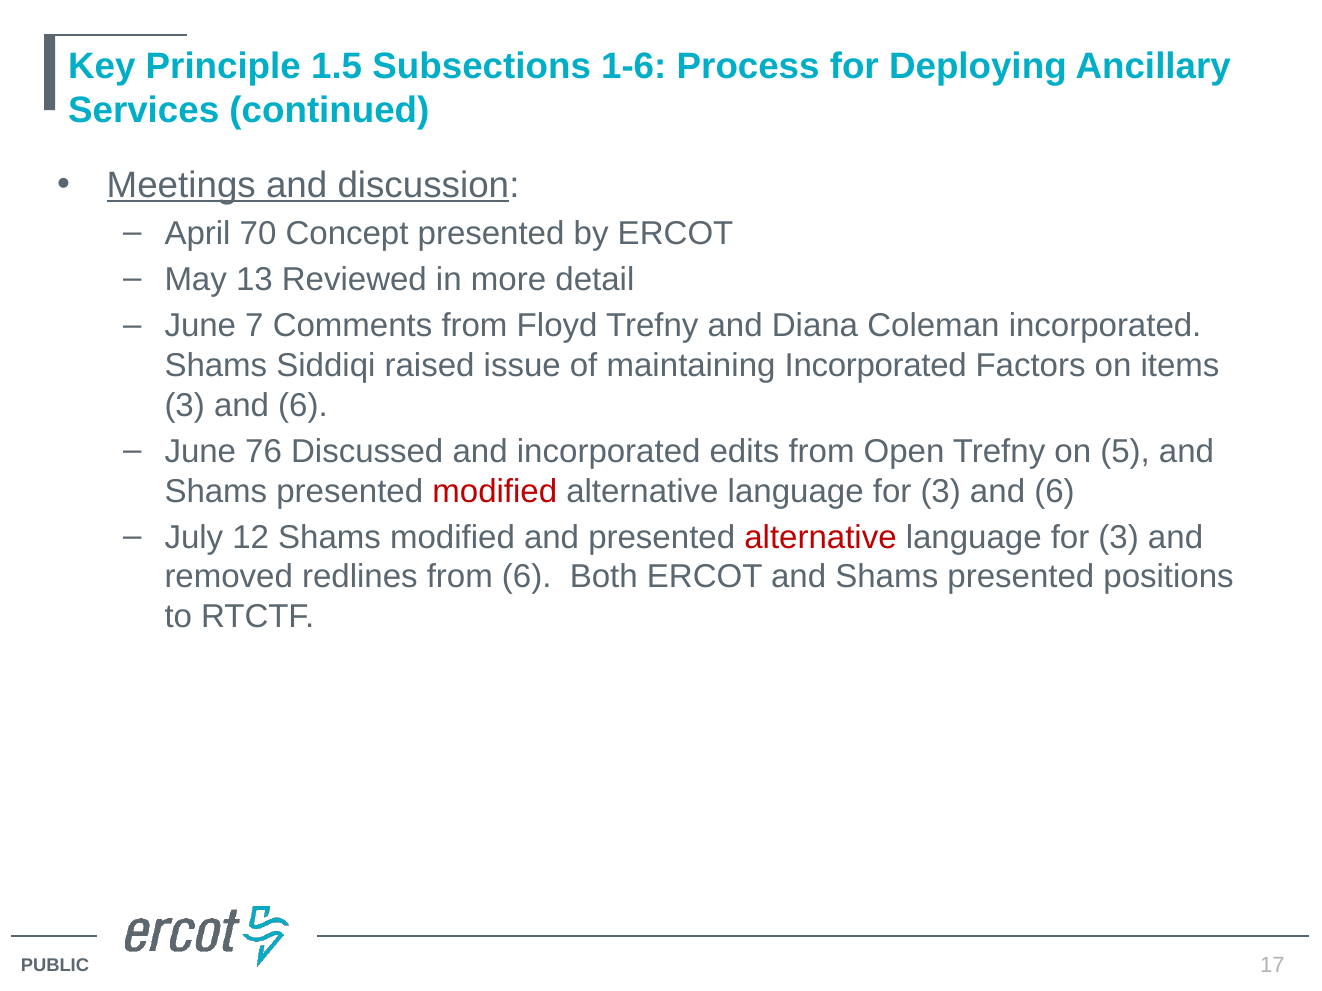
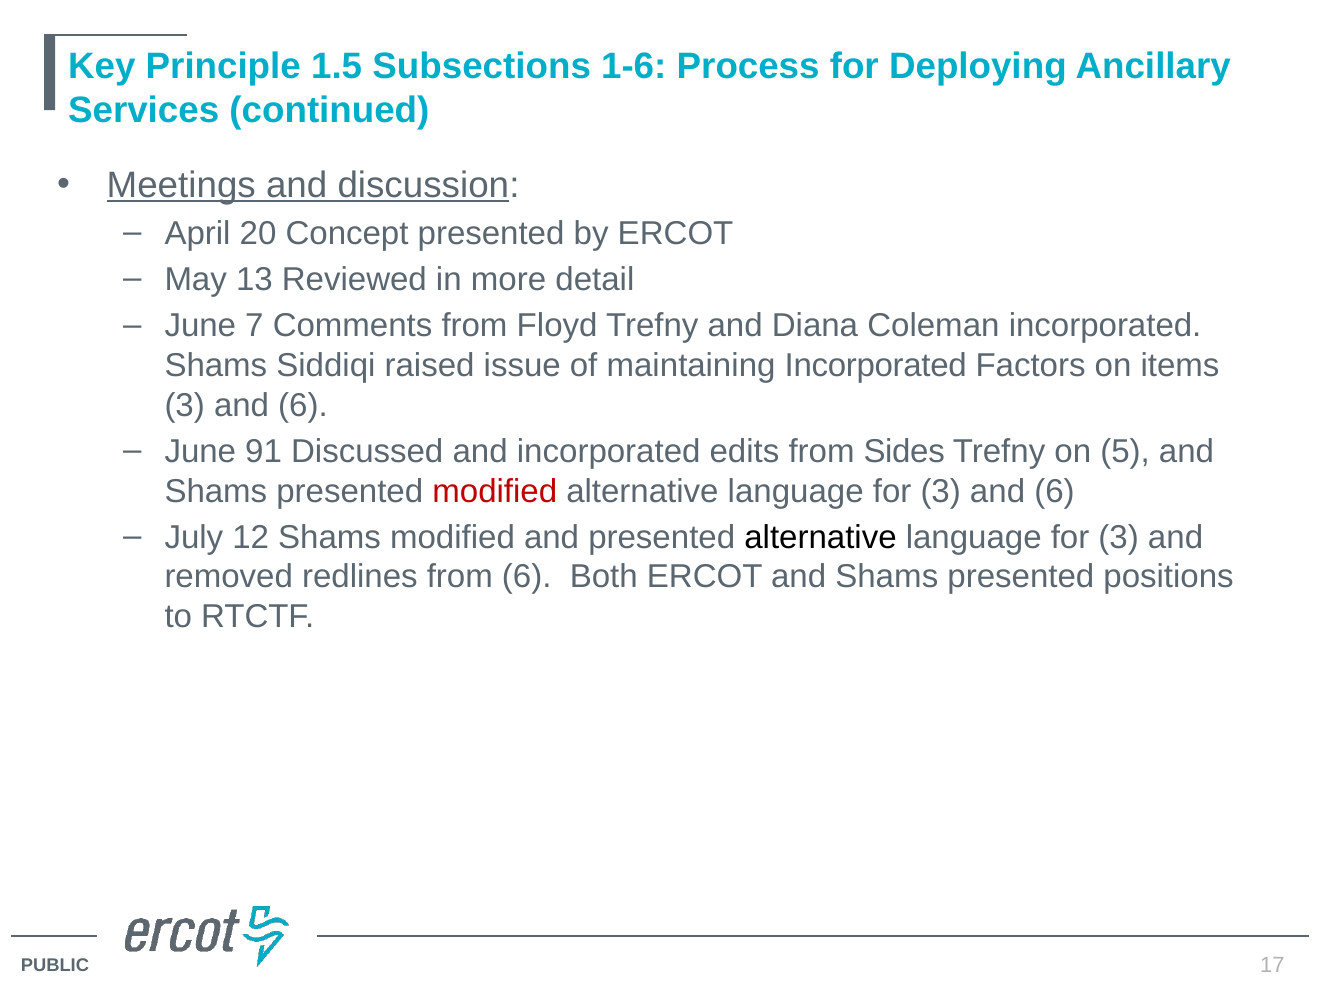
70: 70 -> 20
76: 76 -> 91
Open: Open -> Sides
alternative at (820, 538) colour: red -> black
